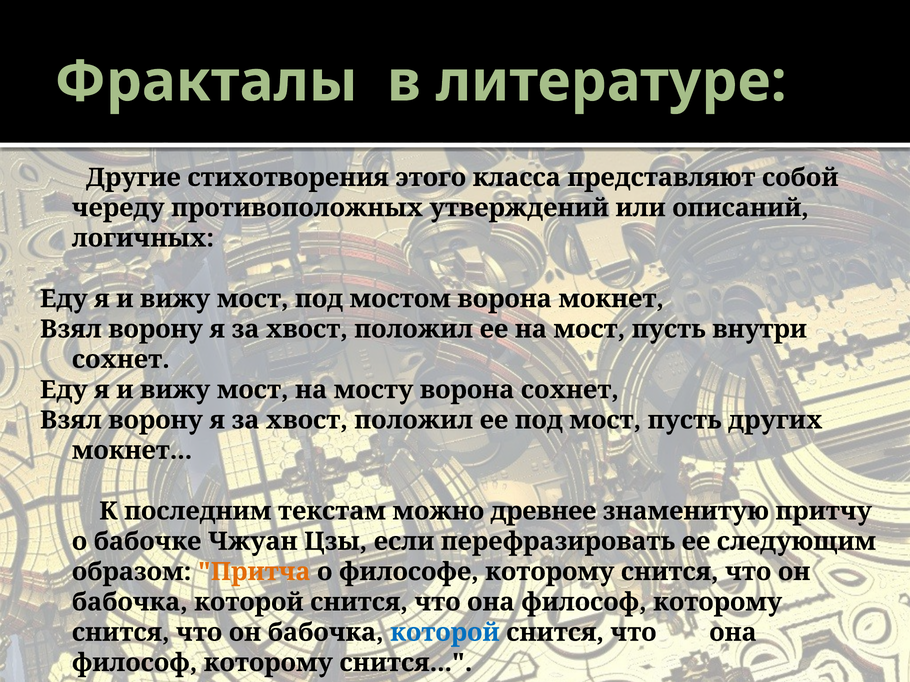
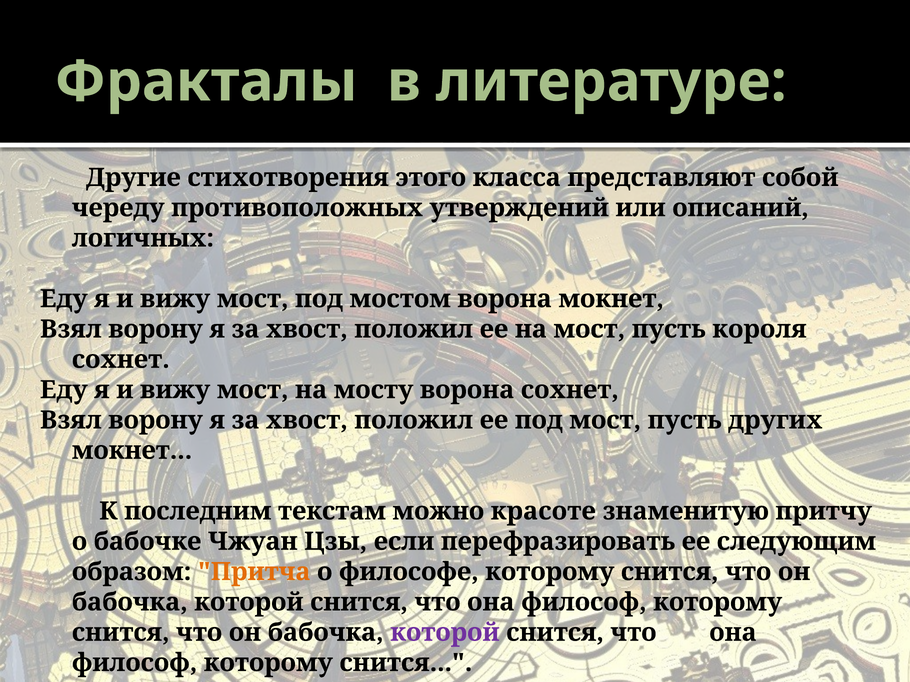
внутри: внутри -> короля
древнее: древнее -> красоте
которой at (445, 633) colour: blue -> purple
